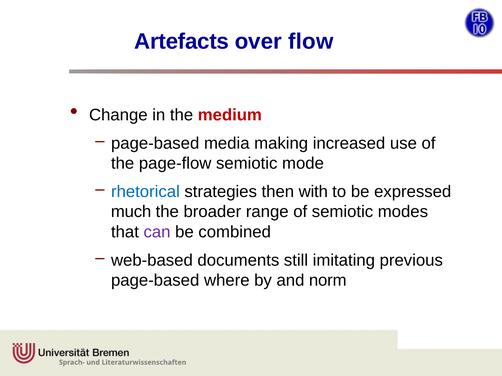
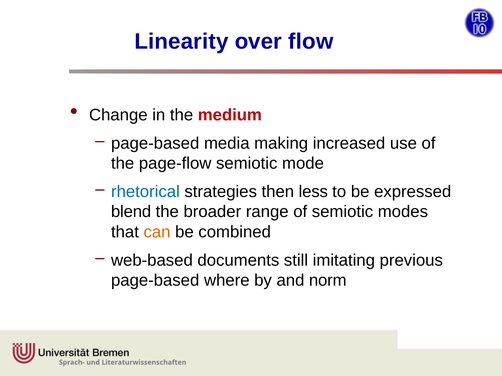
Artefacts: Artefacts -> Linearity
with: with -> less
much: much -> blend
can colour: purple -> orange
